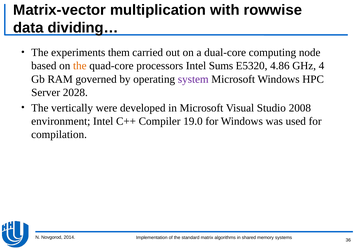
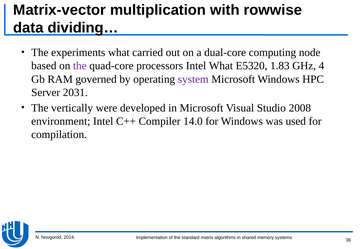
experiments them: them -> what
the at (80, 66) colour: orange -> purple
Intel Sums: Sums -> What
4.86: 4.86 -> 1.83
2028: 2028 -> 2031
19.0: 19.0 -> 14.0
